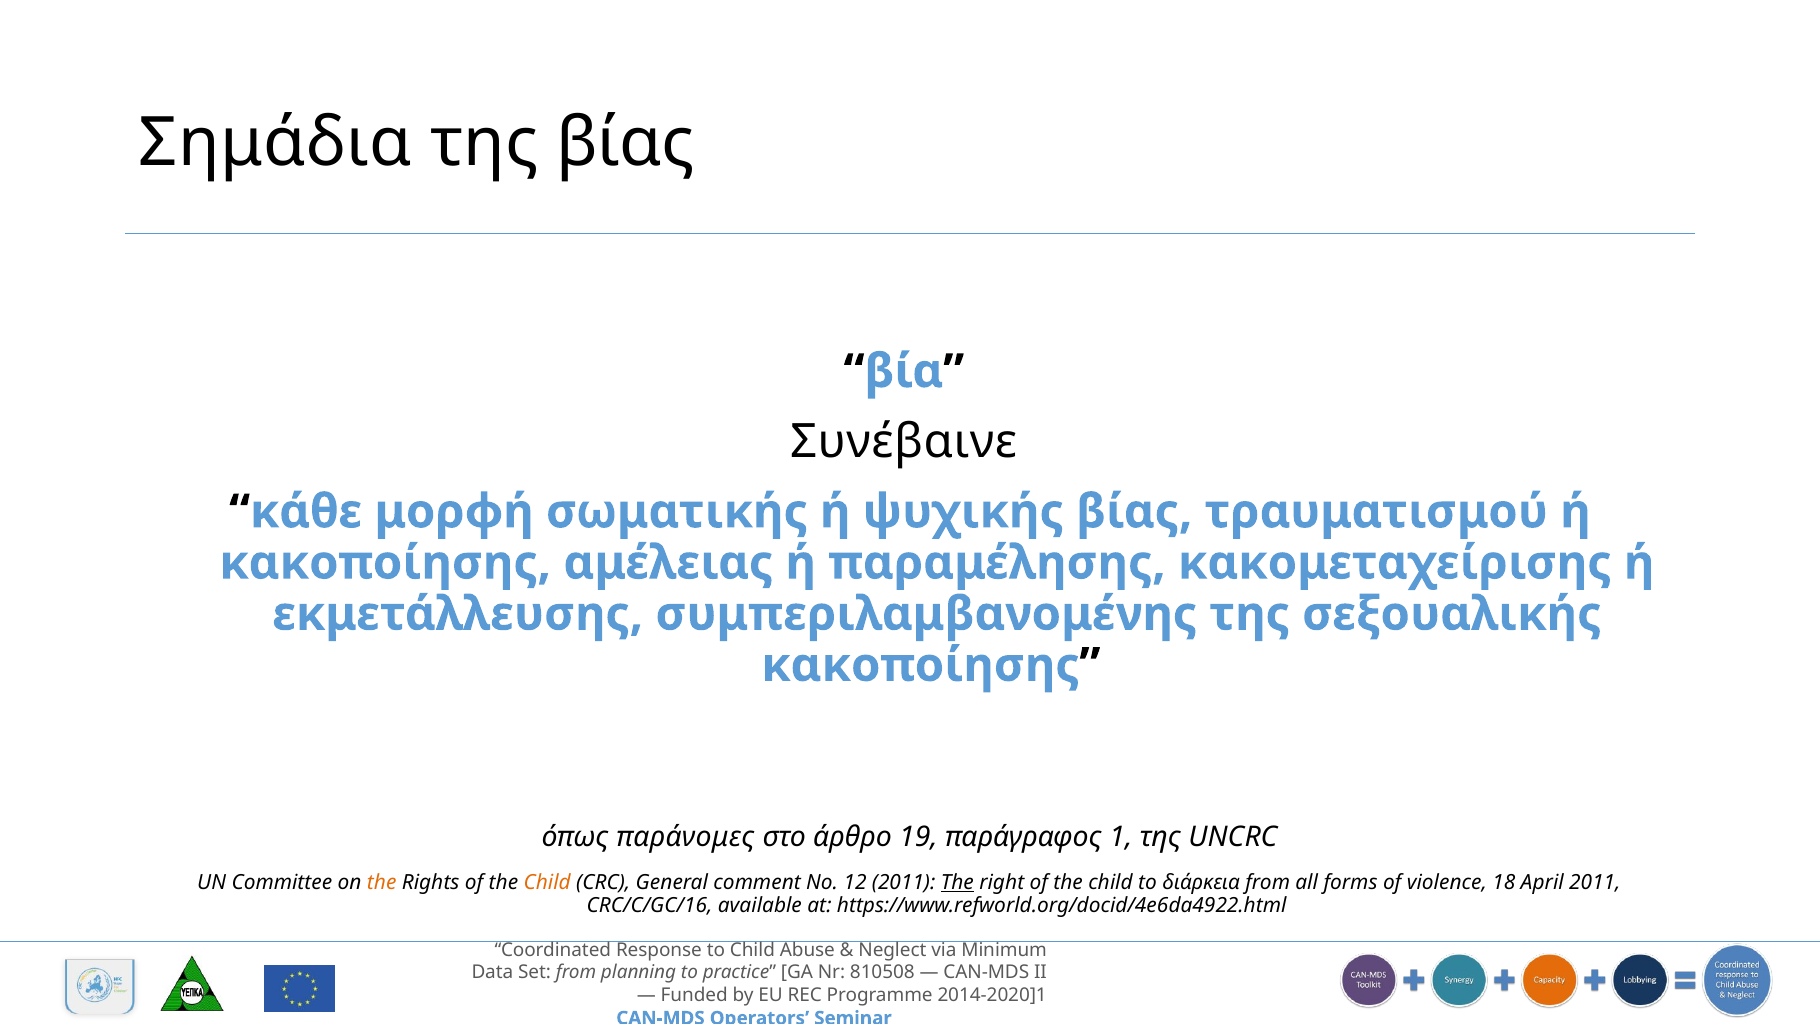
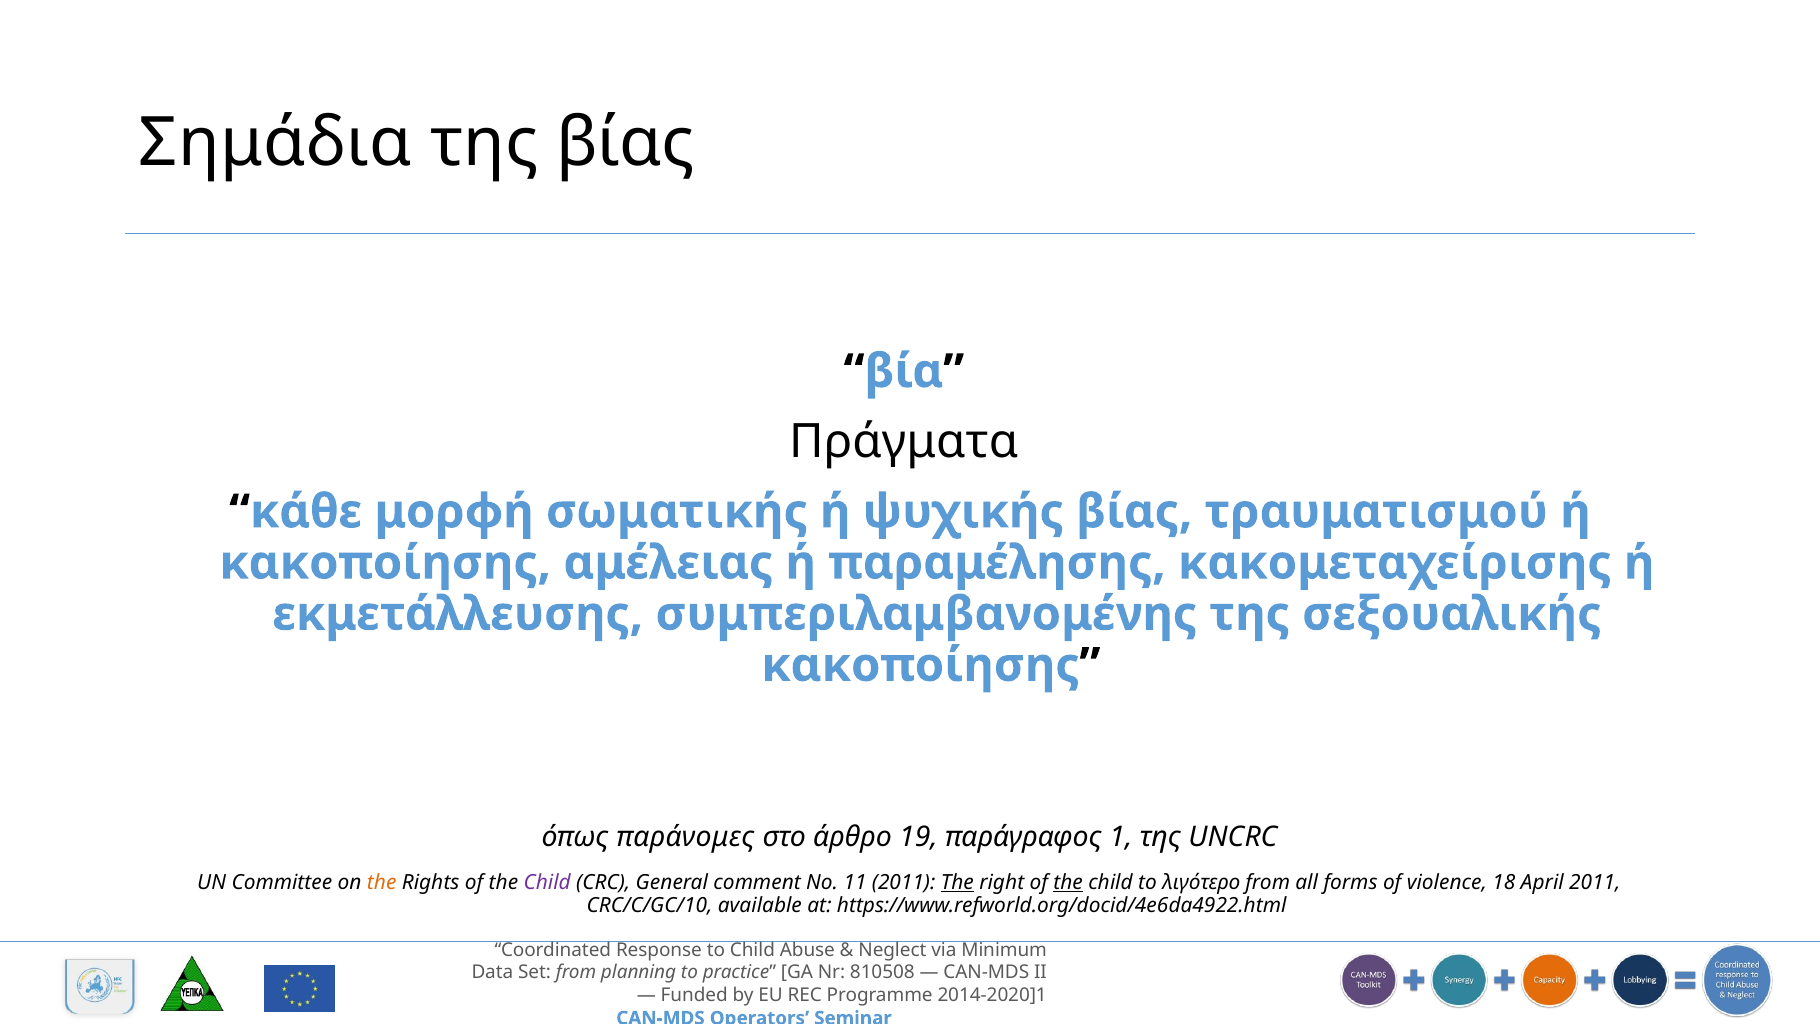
Συνέβαινε: Συνέβαινε -> Πράγματα
Child at (547, 882) colour: orange -> purple
12: 12 -> 11
the at (1068, 882) underline: none -> present
διάρκεια: διάρκεια -> λιγότερο
CRC/C/GC/16: CRC/C/GC/16 -> CRC/C/GC/10
